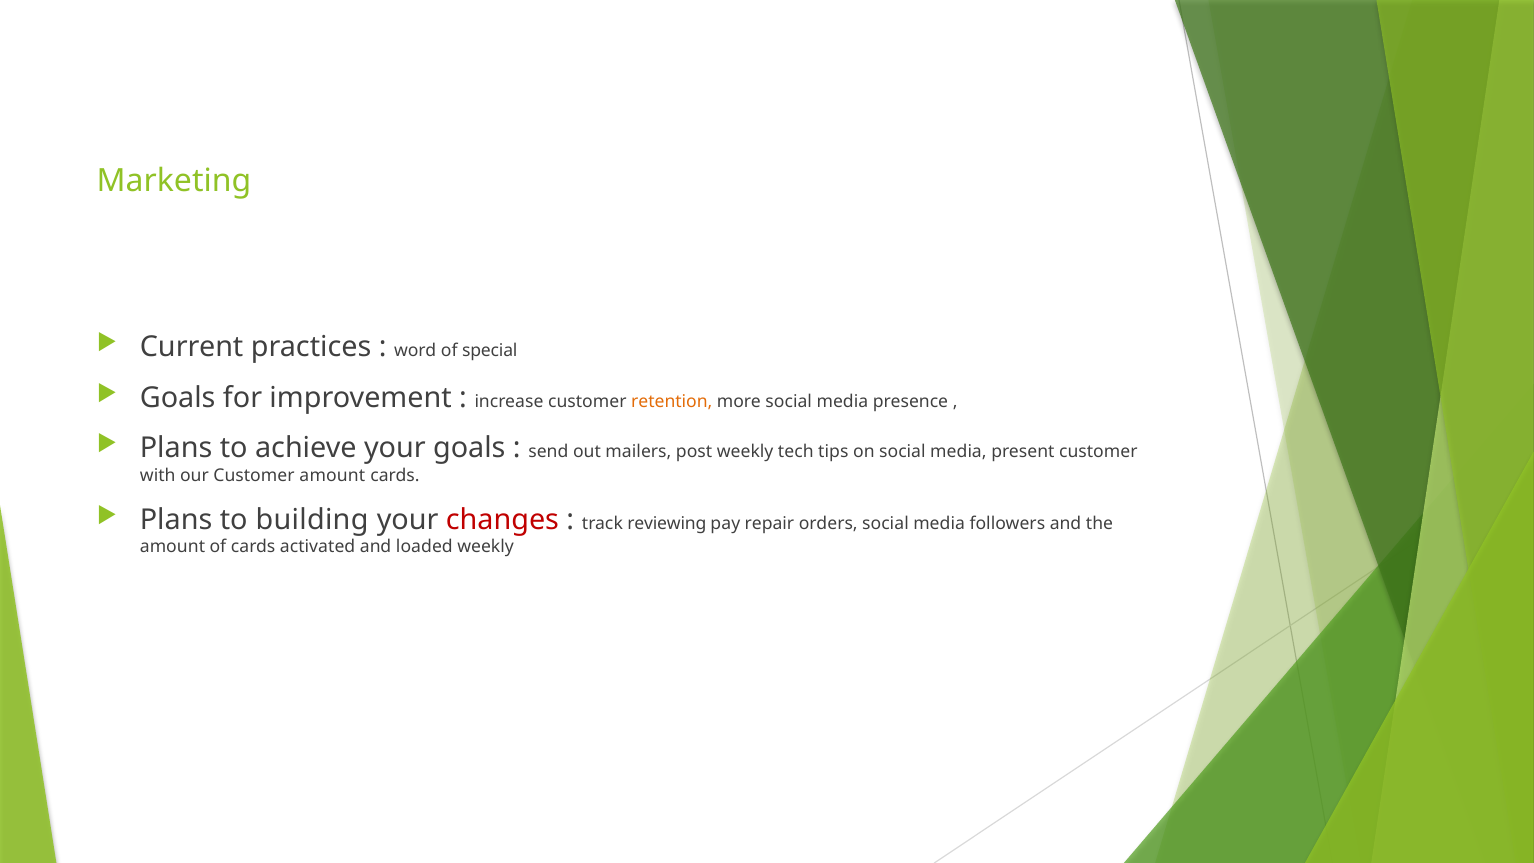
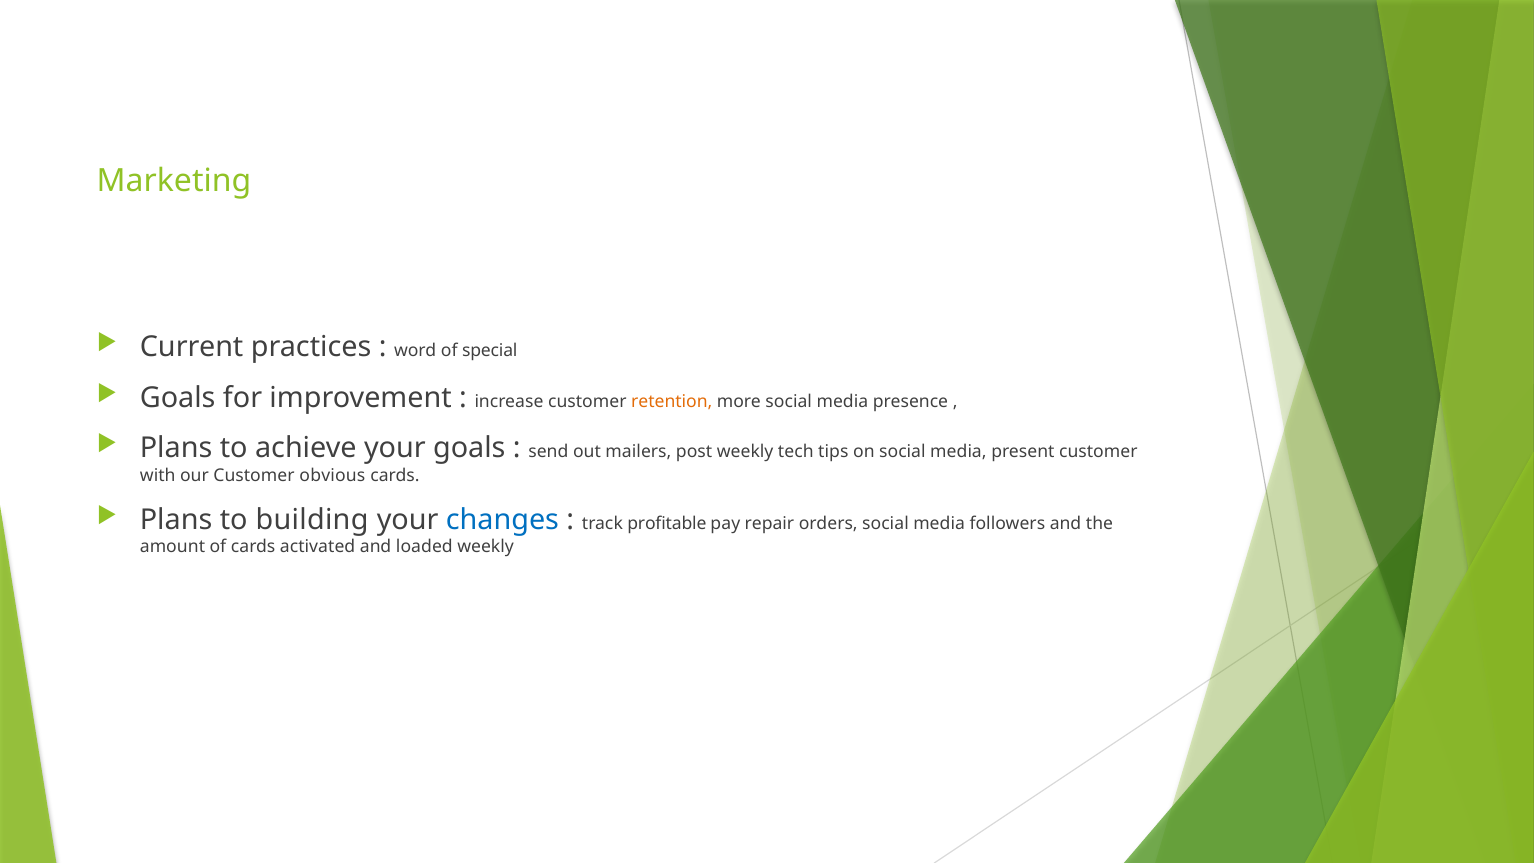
Customer amount: amount -> obvious
changes colour: red -> blue
reviewing: reviewing -> profitable
